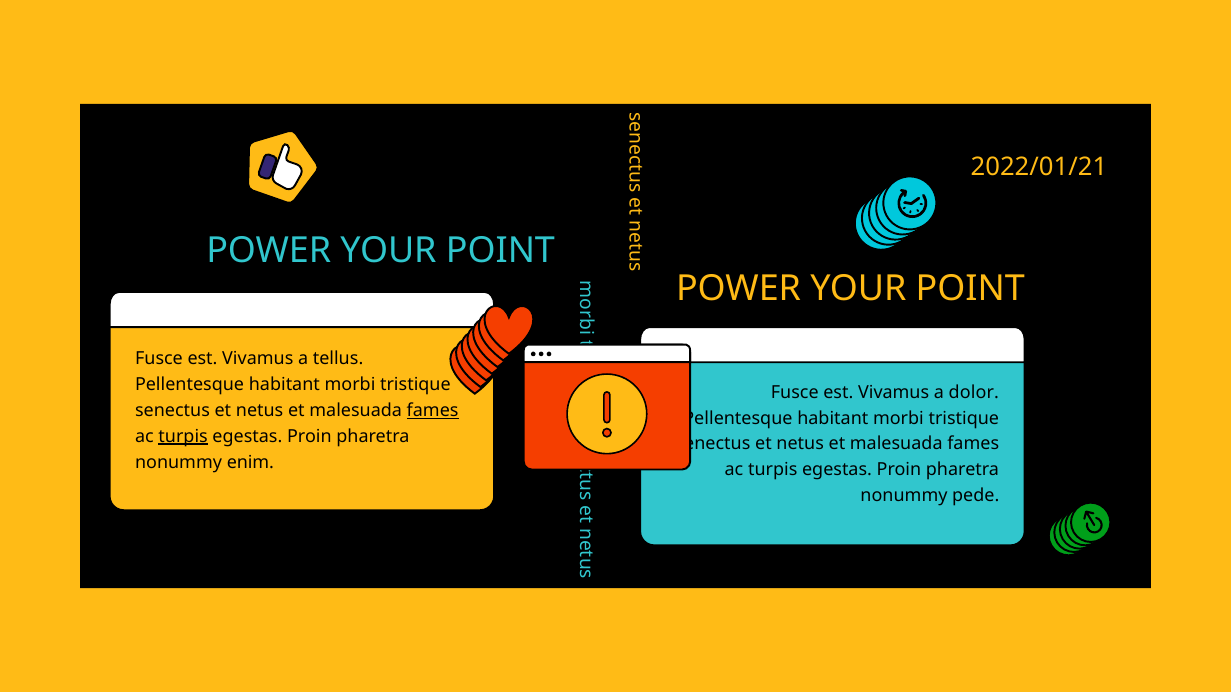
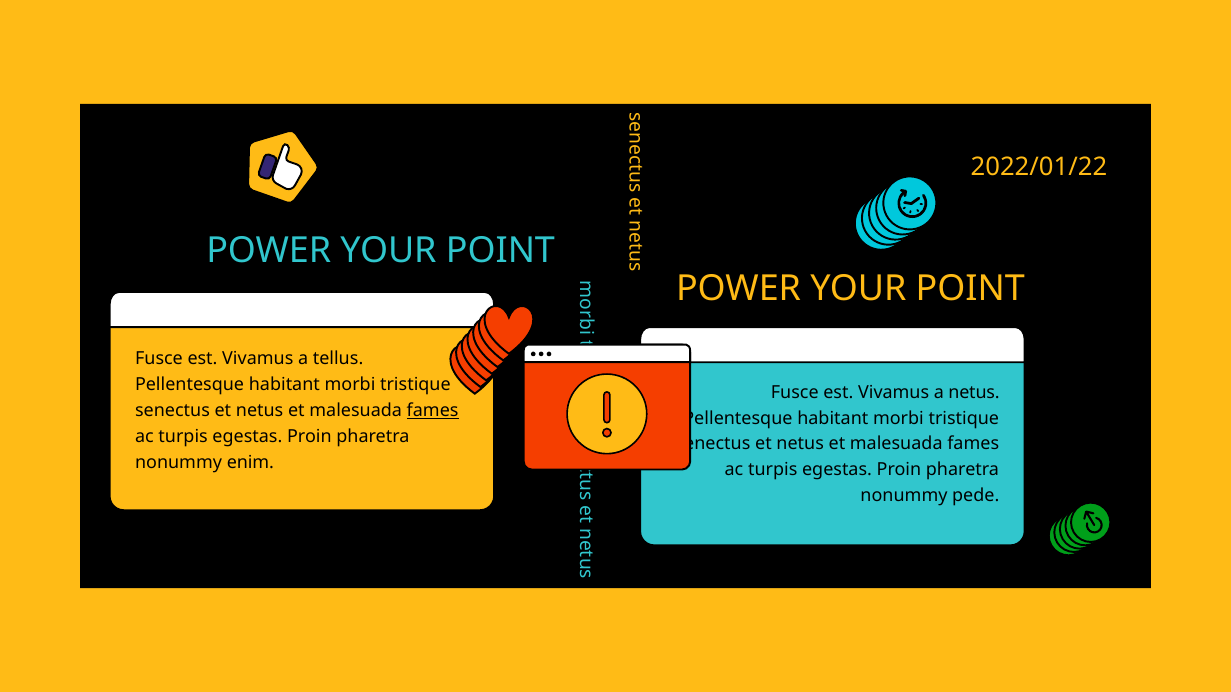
2022/01/21: 2022/01/21 -> 2022/01/22
a dolor: dolor -> netus
turpis at (183, 437) underline: present -> none
